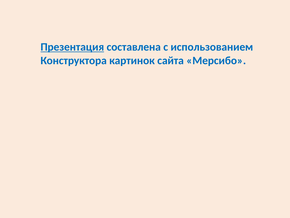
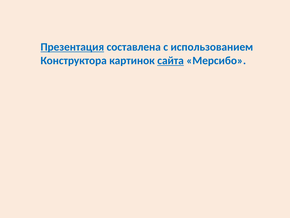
сайта underline: none -> present
